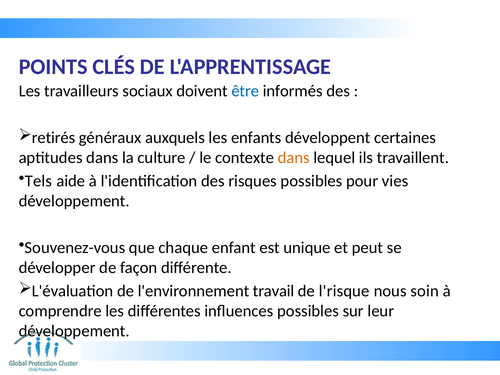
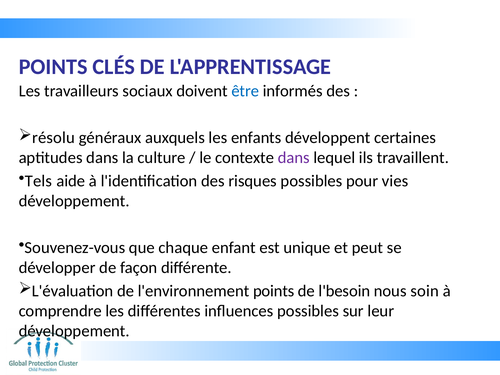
retirés: retirés -> résolu
dans at (294, 158) colour: orange -> purple
l'environnement travail: travail -> points
l'risque: l'risque -> l'besoin
